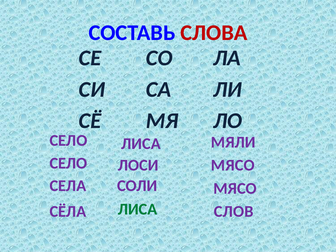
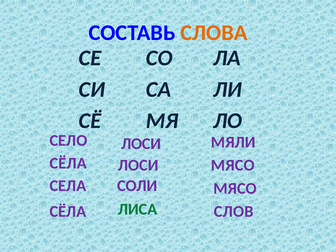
СЛОВА colour: red -> orange
ЛИСА at (141, 144): ЛИСА -> ЛОСИ
СЕЛО at (68, 163): СЕЛО -> СЁЛА
